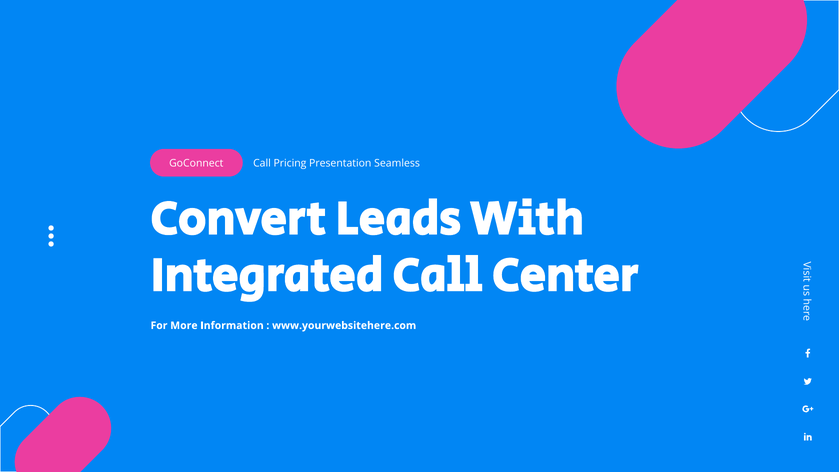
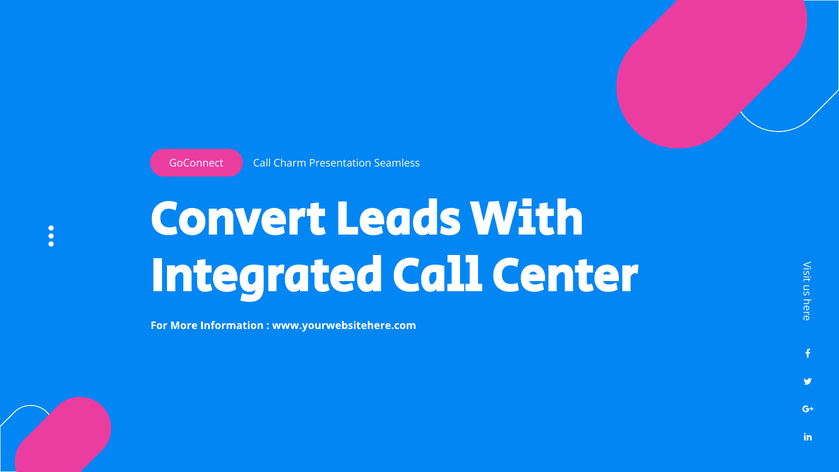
Pricing: Pricing -> Charm
